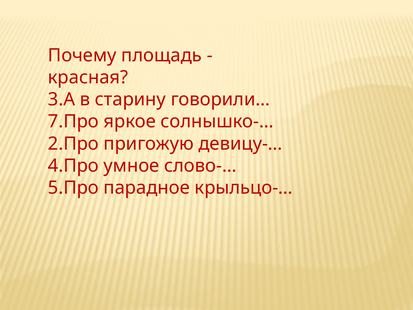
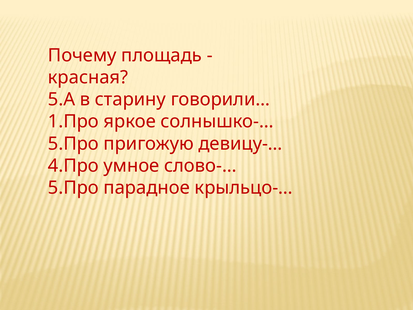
3.А: 3.А -> 5.А
7.Про: 7.Про -> 1.Про
2.Про at (73, 144): 2.Про -> 5.Про
